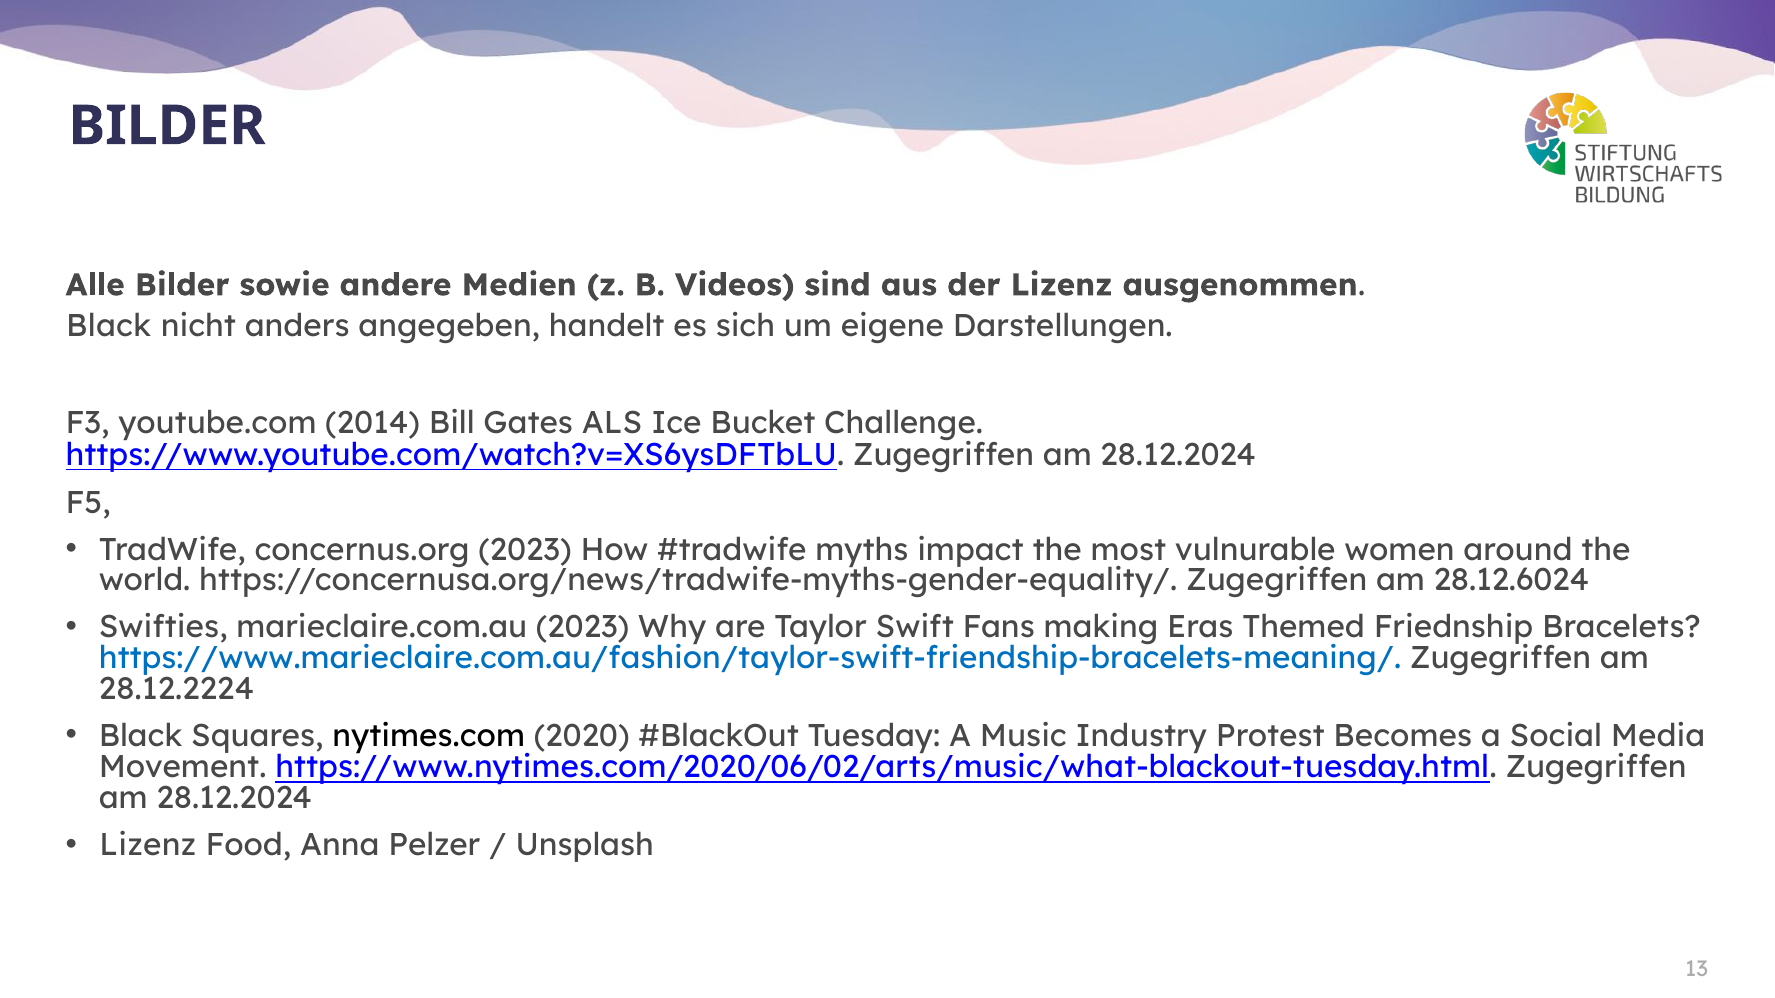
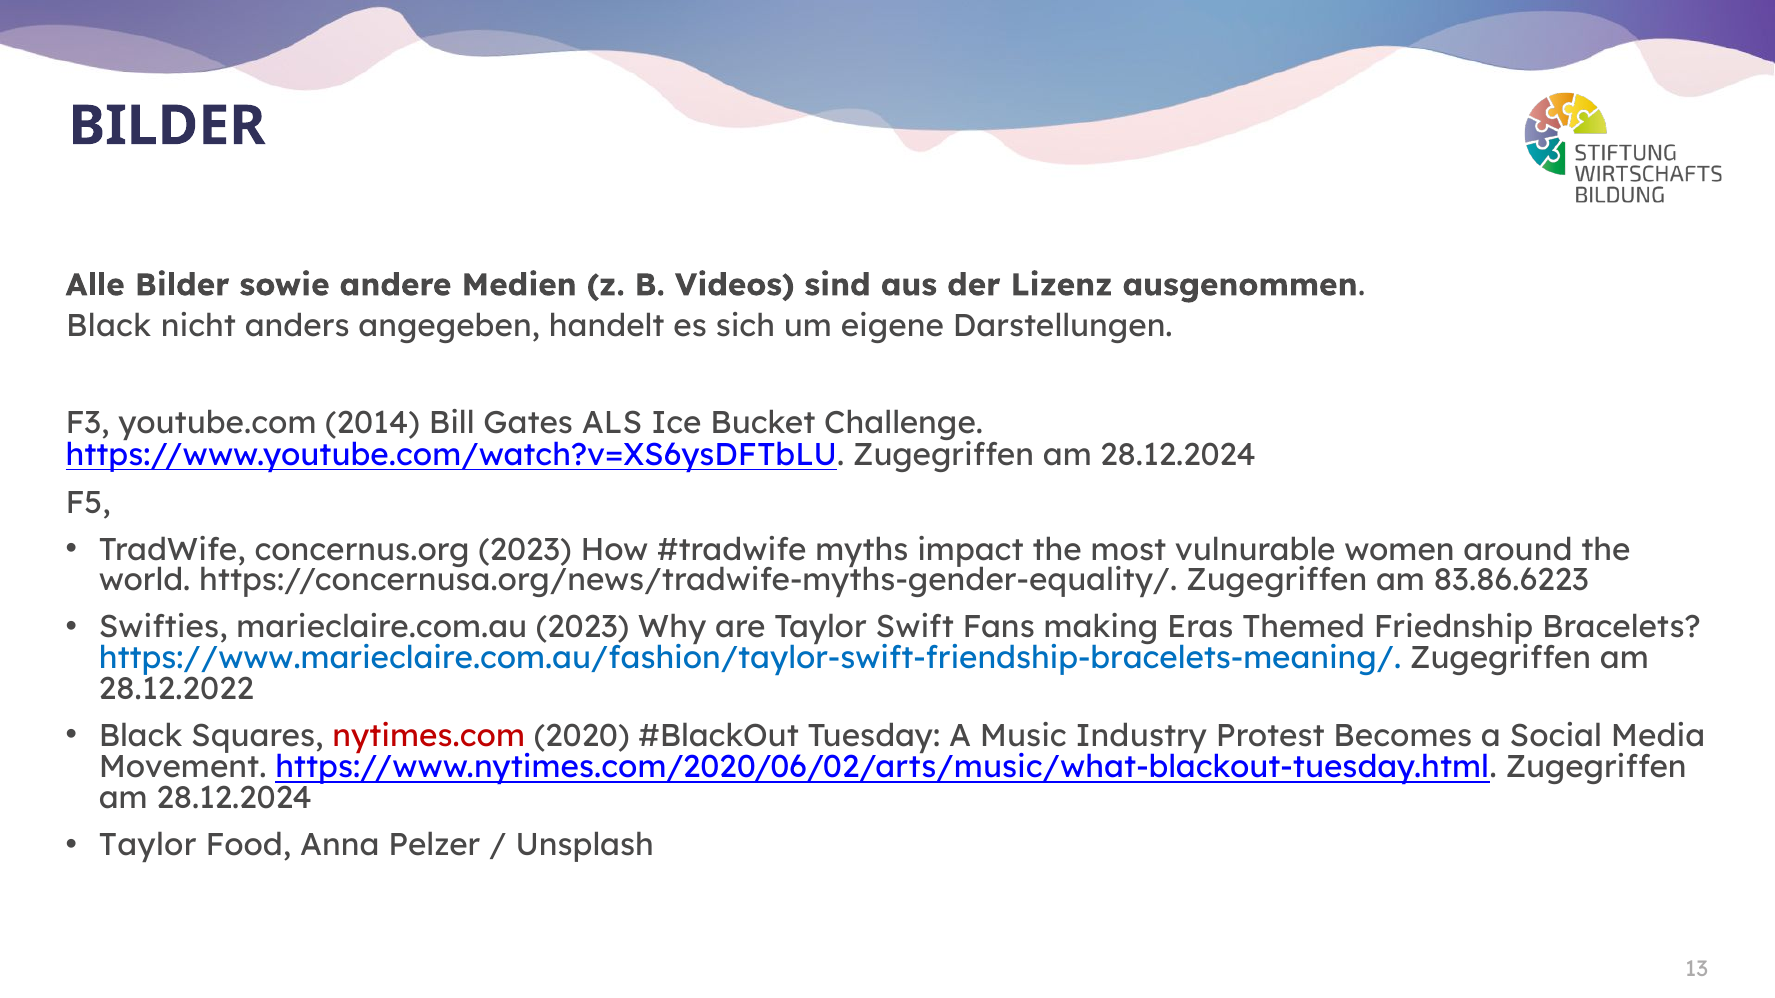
28.12.6024: 28.12.6024 -> 83.86.6223
28.12.2224: 28.12.2224 -> 28.12.2022
nytimes.com colour: black -> red
Lizenz at (148, 846): Lizenz -> Taylor
